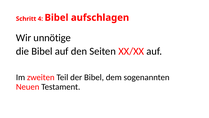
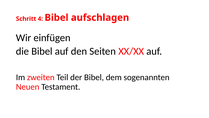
unnötige: unnötige -> einfügen
